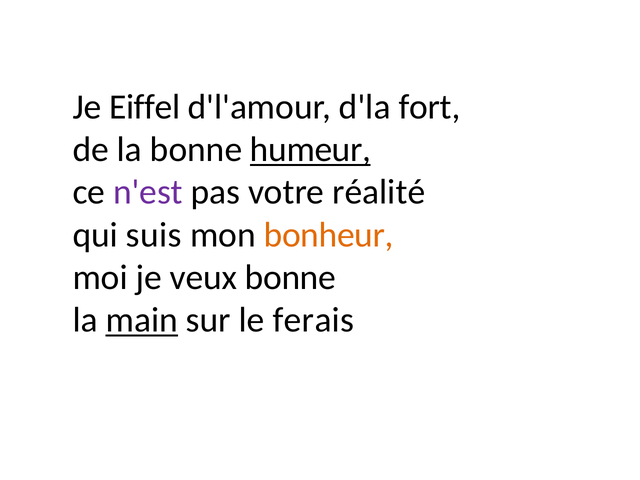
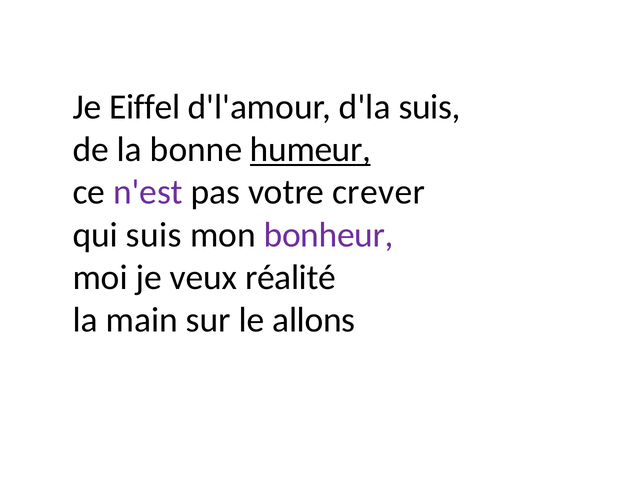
d'la fort: fort -> suis
réalité: réalité -> crever
bonheur colour: orange -> purple
veux bonne: bonne -> réalité
main underline: present -> none
ferais: ferais -> allons
